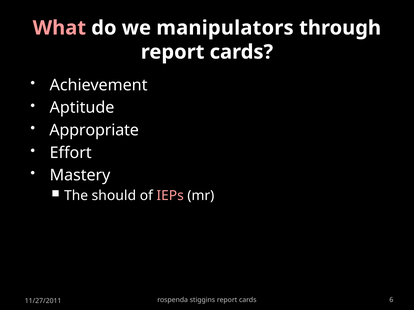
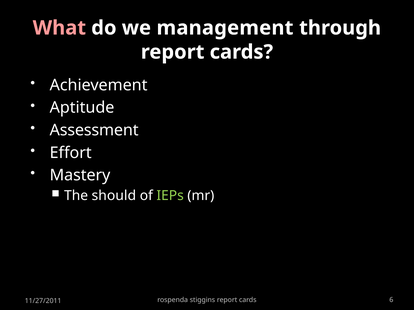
manipulators: manipulators -> management
Appropriate: Appropriate -> Assessment
IEPs colour: pink -> light green
